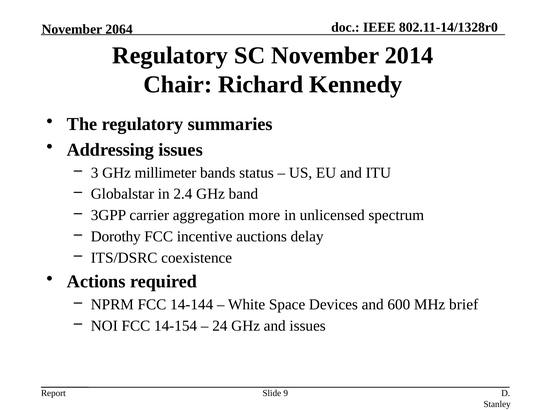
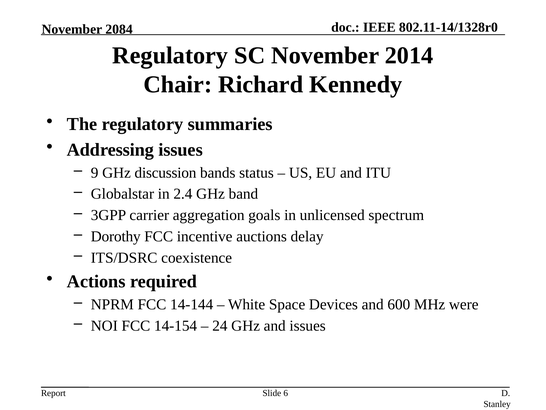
2064: 2064 -> 2084
3: 3 -> 9
millimeter: millimeter -> discussion
more: more -> goals
brief: brief -> were
9: 9 -> 6
